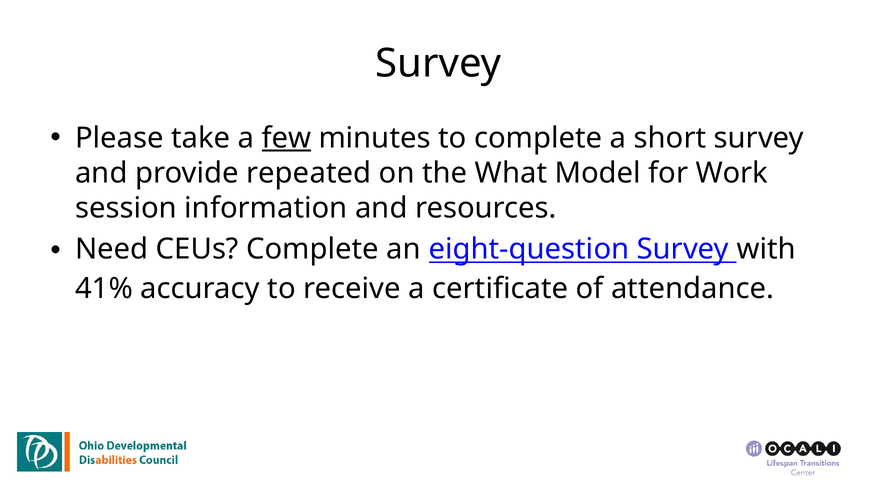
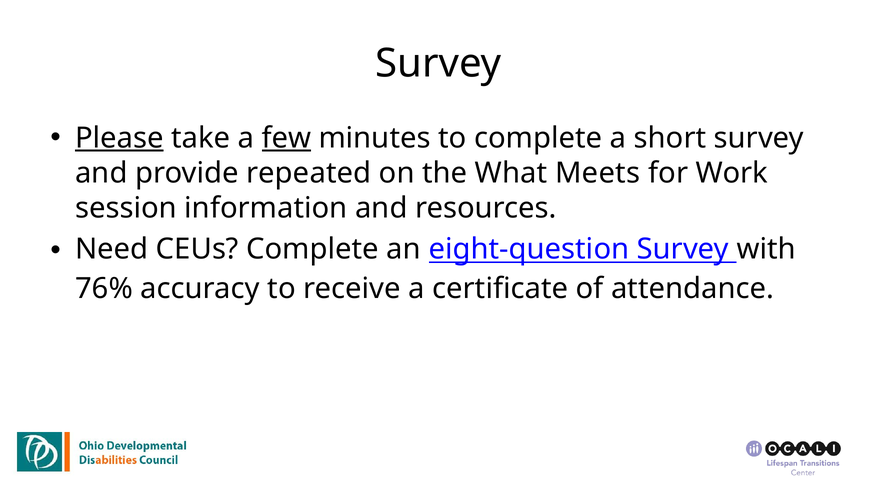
Please underline: none -> present
Model: Model -> Meets
41%: 41% -> 76%
